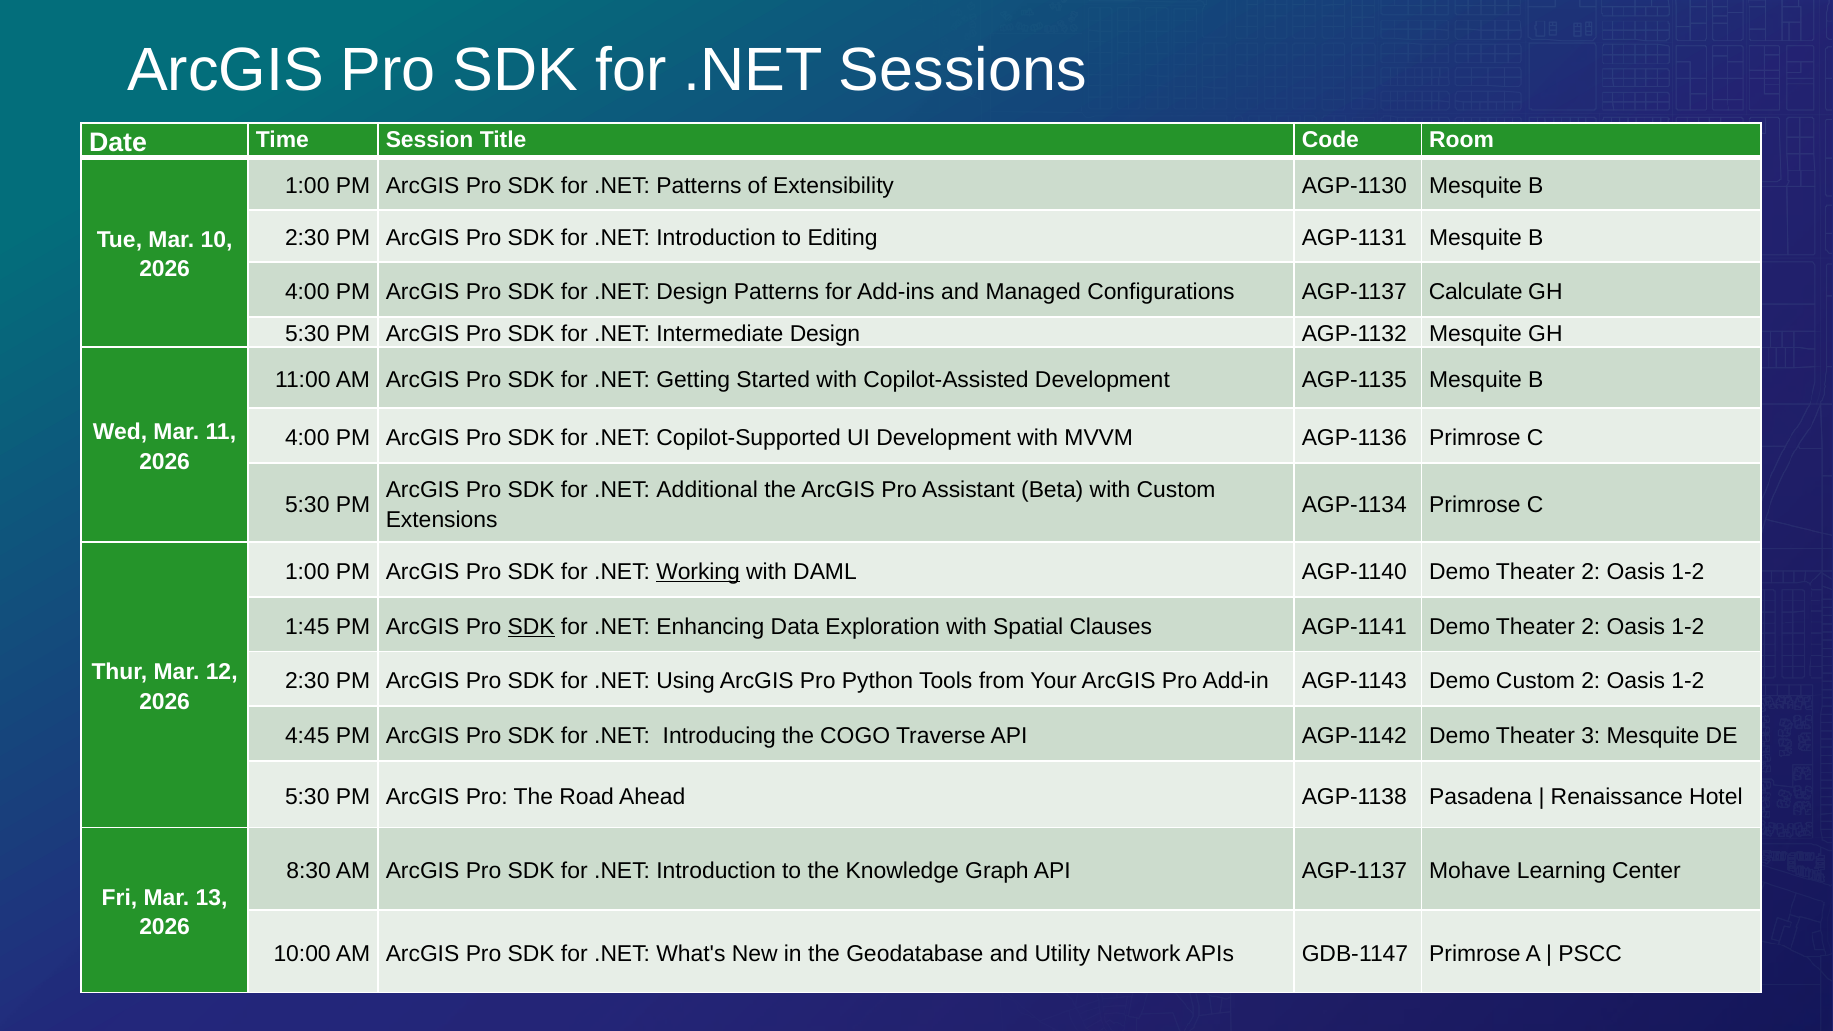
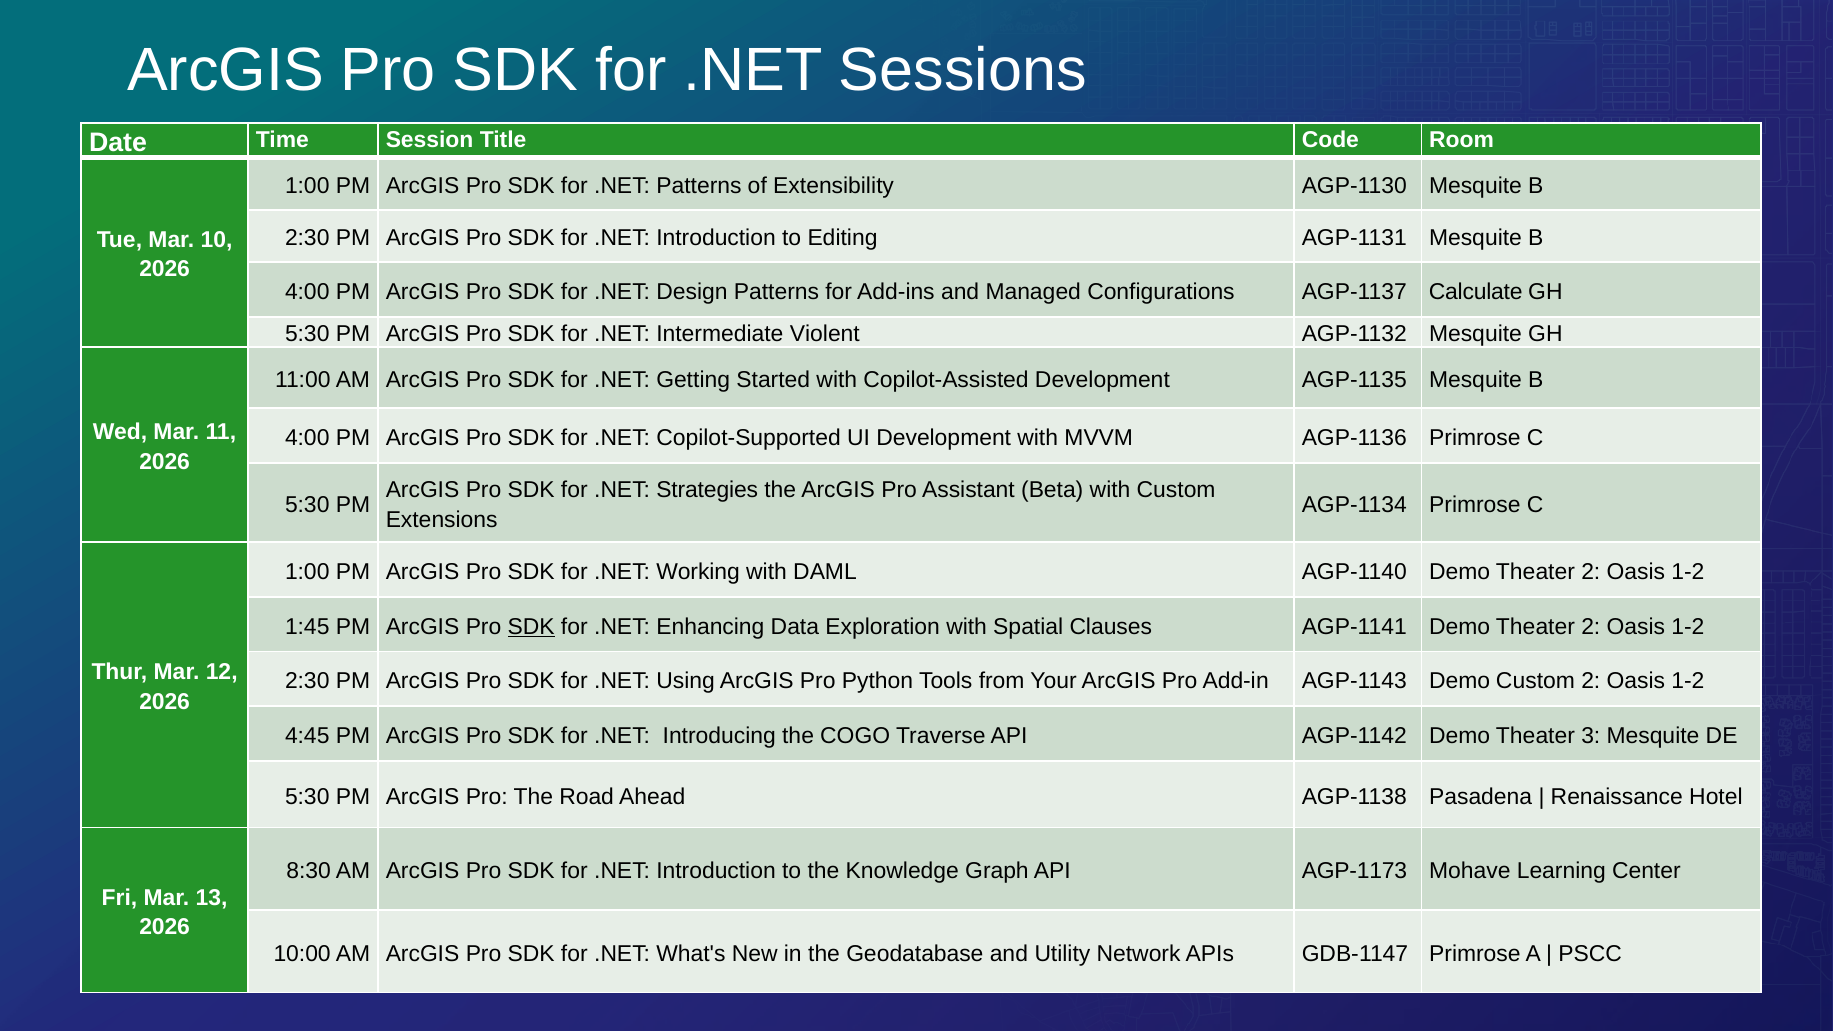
Intermediate Design: Design -> Violent
Additional: Additional -> Strategies
Working underline: present -> none
API AGP-1137: AGP-1137 -> AGP-1173
